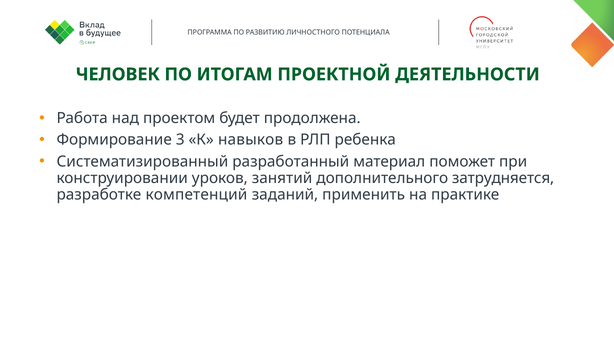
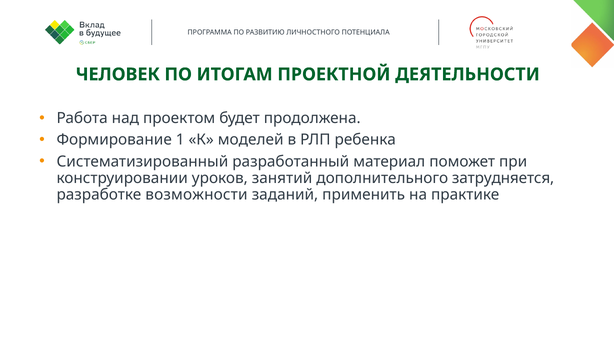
3: 3 -> 1
навыков: навыков -> моделей
компетенций: компетенций -> возможности
